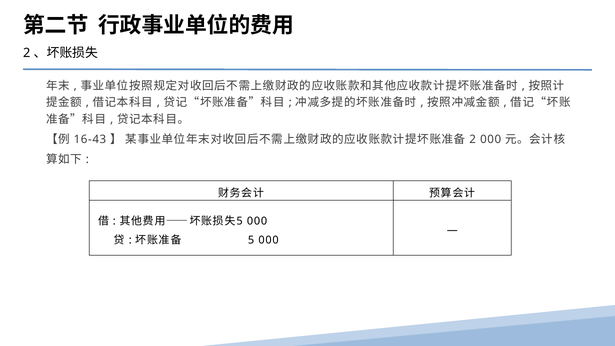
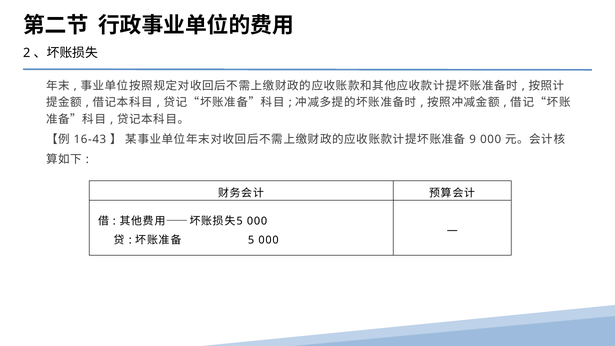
2 at (473, 139): 2 -> 9
